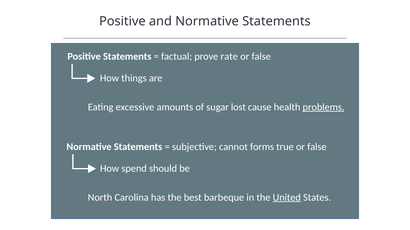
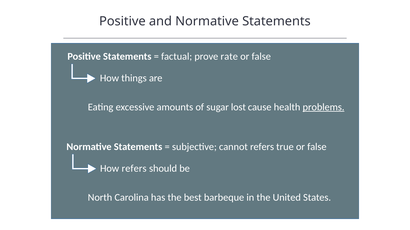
cannot forms: forms -> refers
How spend: spend -> refers
United underline: present -> none
